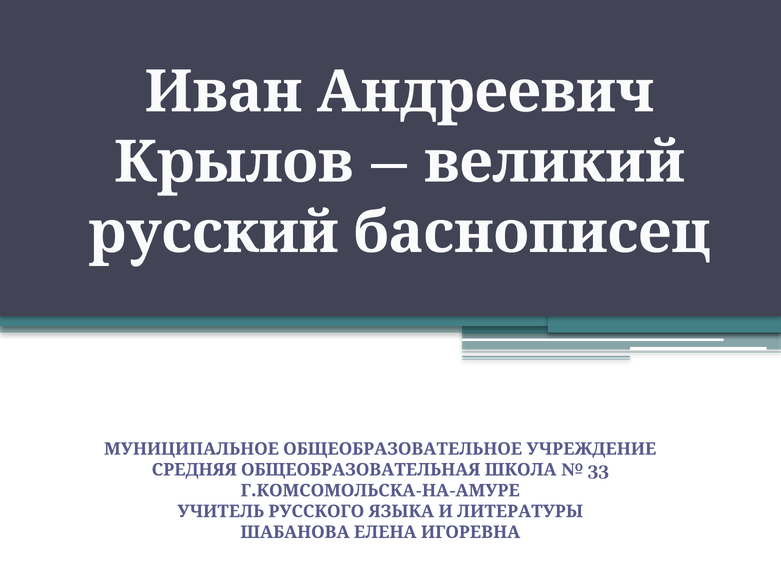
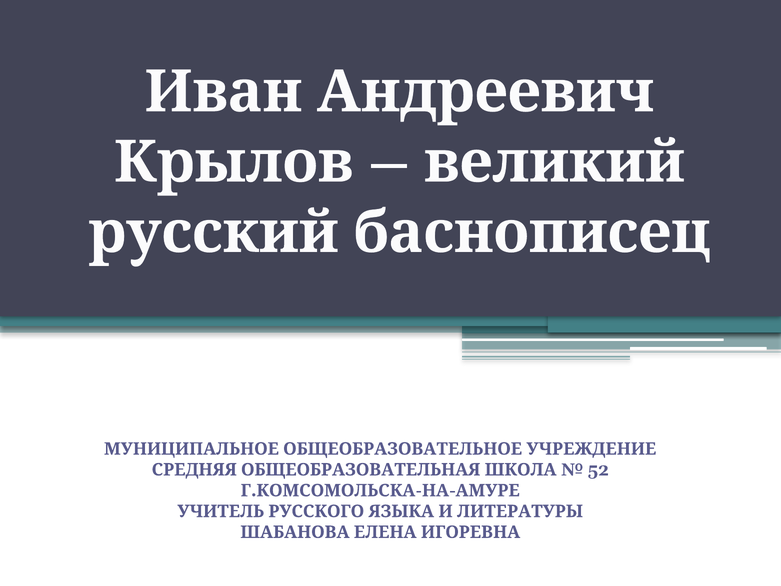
33: 33 -> 52
